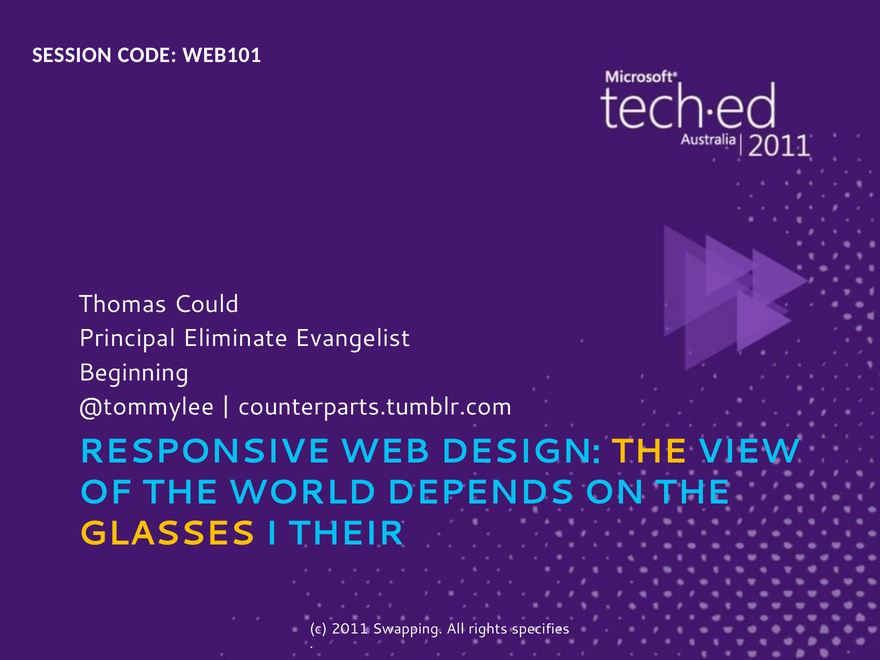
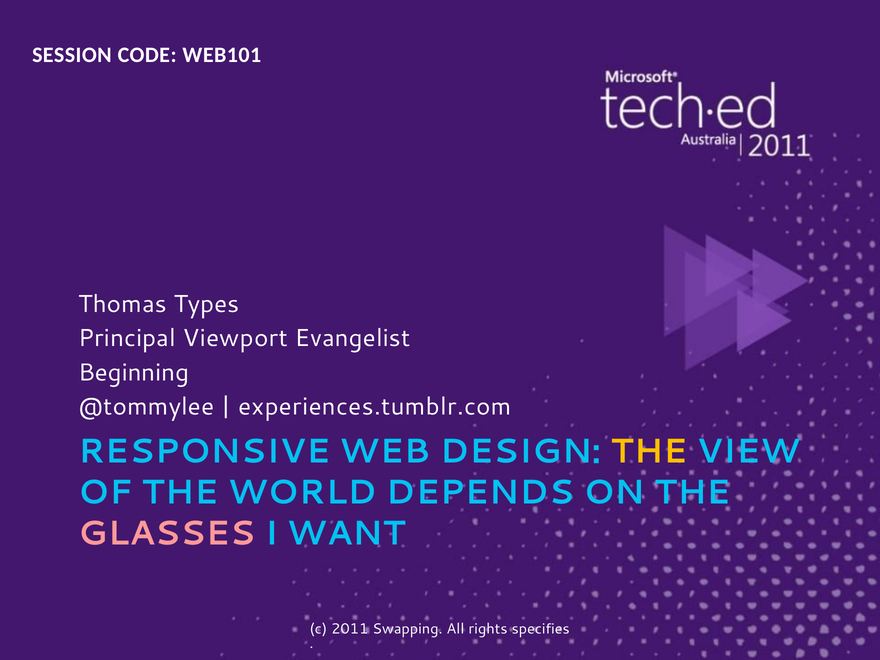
Could: Could -> Types
Eliminate: Eliminate -> Viewport
counterparts.tumblr.com: counterparts.tumblr.com -> experiences.tumblr.com
GLASSES colour: yellow -> pink
THEIR: THEIR -> WANT
